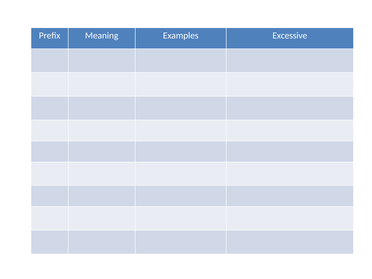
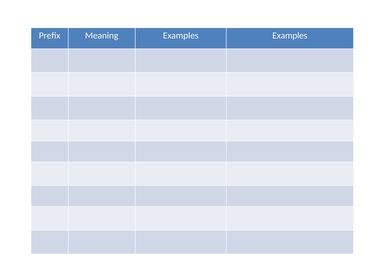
Examples Excessive: Excessive -> Examples
